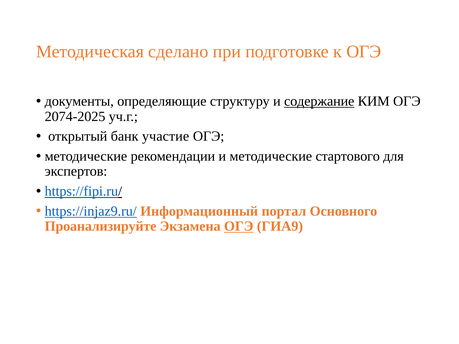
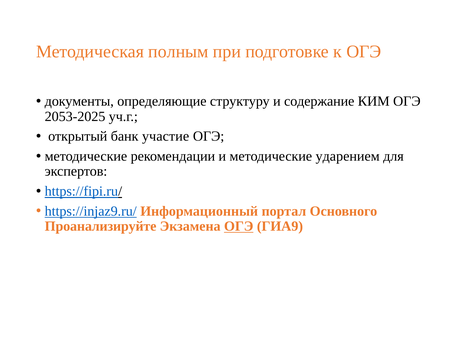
сделано: сделано -> полным
содержание underline: present -> none
2074-2025: 2074-2025 -> 2053-2025
стартового: стартового -> ударением
